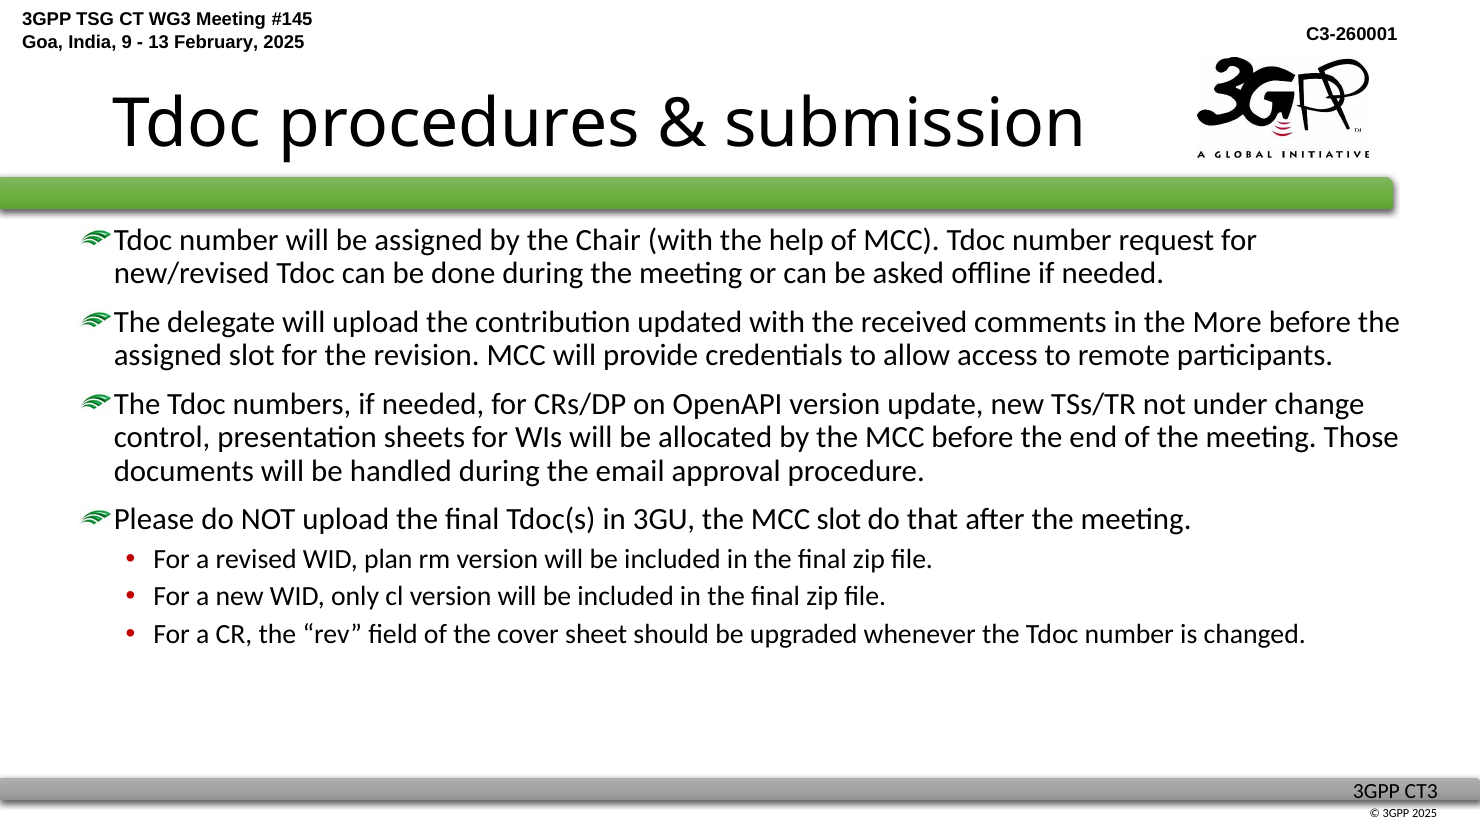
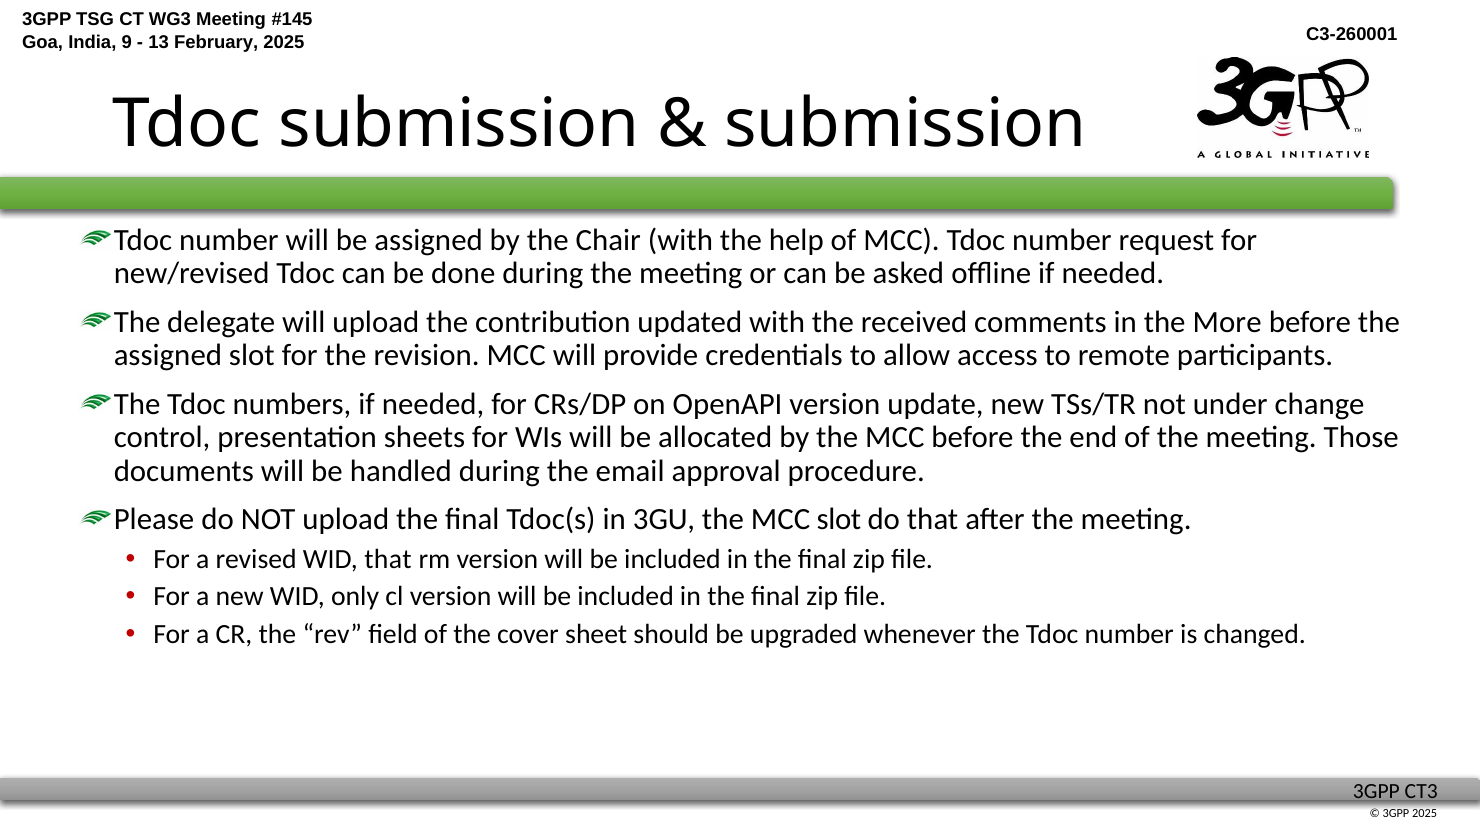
Tdoc procedures: procedures -> submission
WID plan: plan -> that
